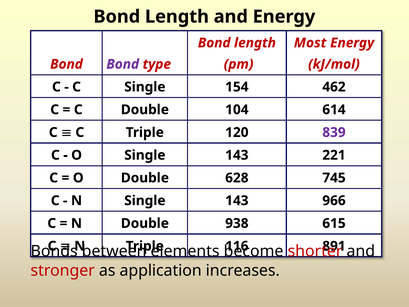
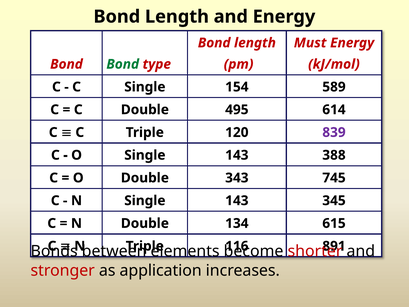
Most: Most -> Must
Bond at (123, 64) colour: purple -> green
462: 462 -> 589
104: 104 -> 495
221: 221 -> 388
628: 628 -> 343
966: 966 -> 345
938: 938 -> 134
